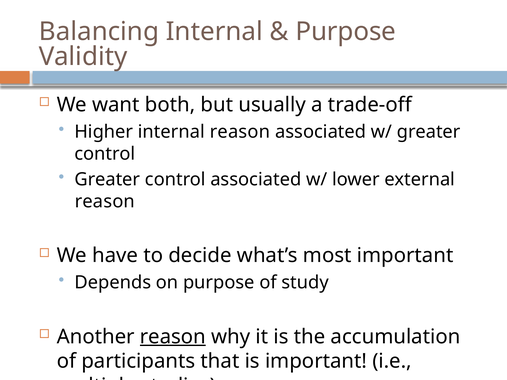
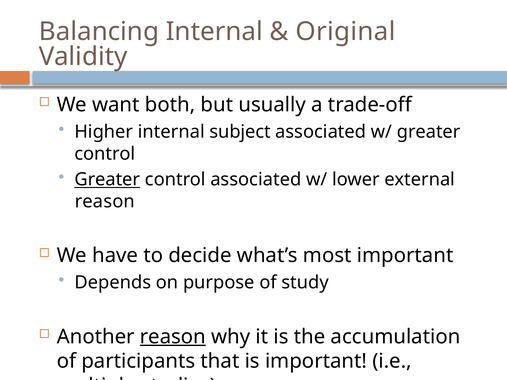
Purpose at (346, 32): Purpose -> Original
internal reason: reason -> subject
Greater at (107, 180) underline: none -> present
